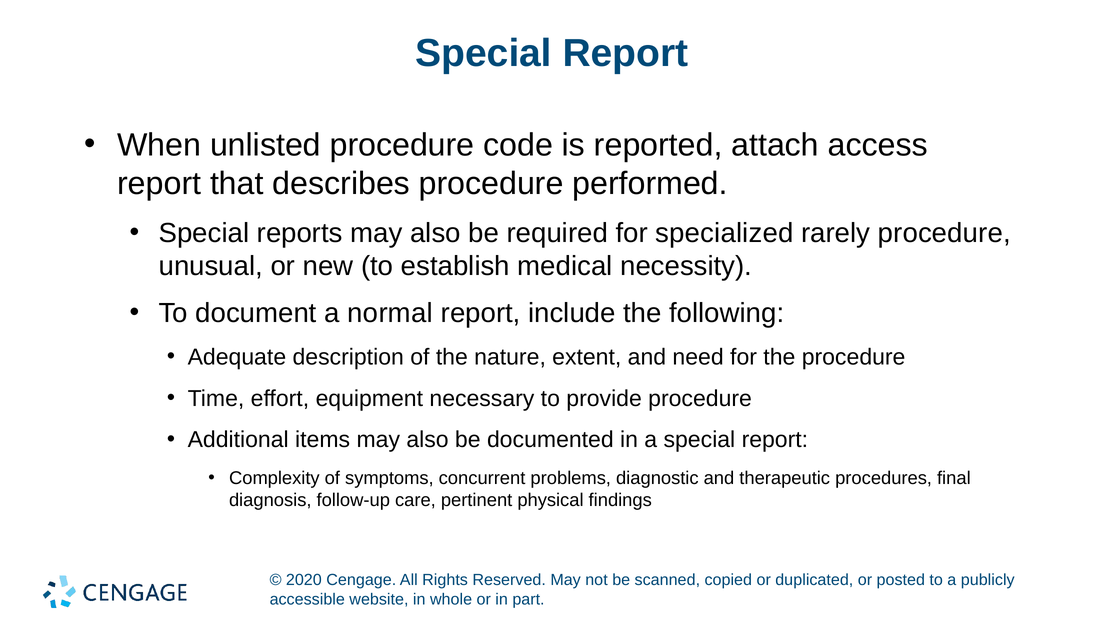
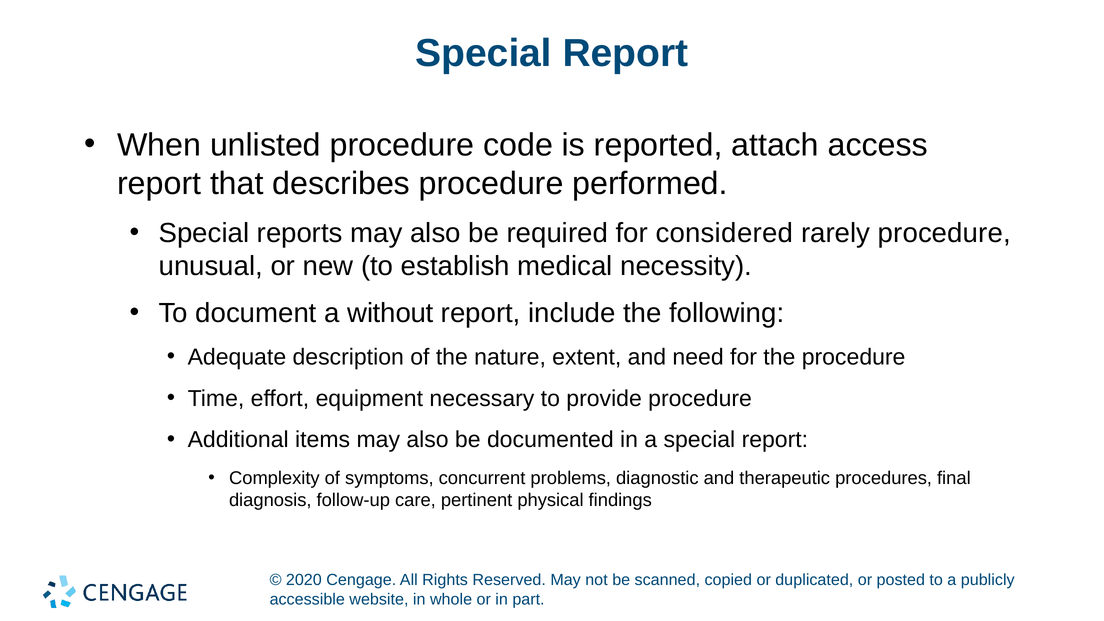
specialized: specialized -> considered
normal: normal -> without
